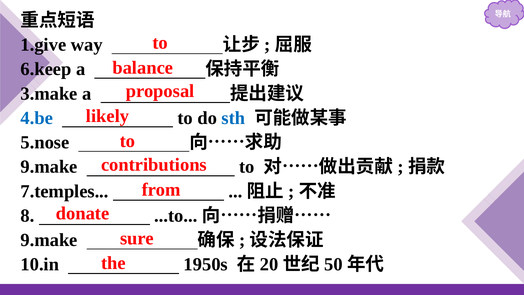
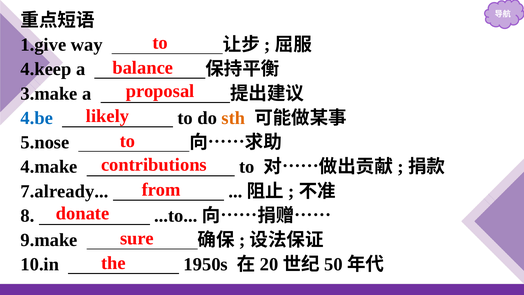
6.keep: 6.keep -> 4.keep
sth colour: blue -> orange
9.make at (49, 167): 9.make -> 4.make
7.temples: 7.temples -> 7.already
